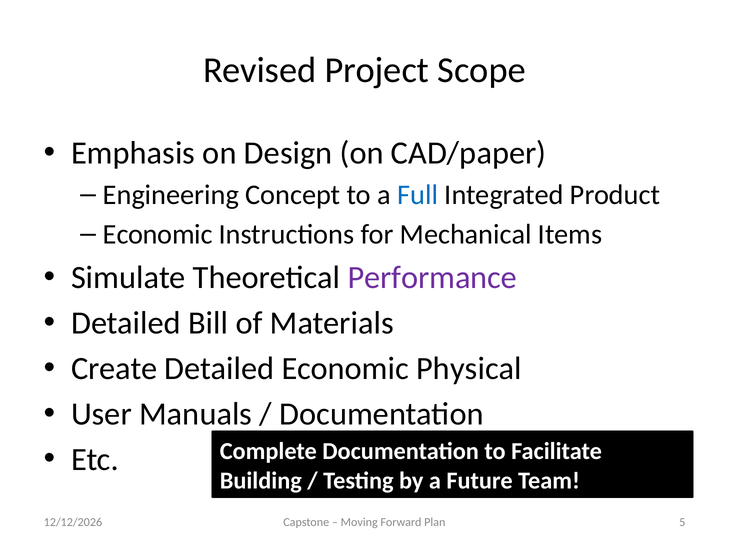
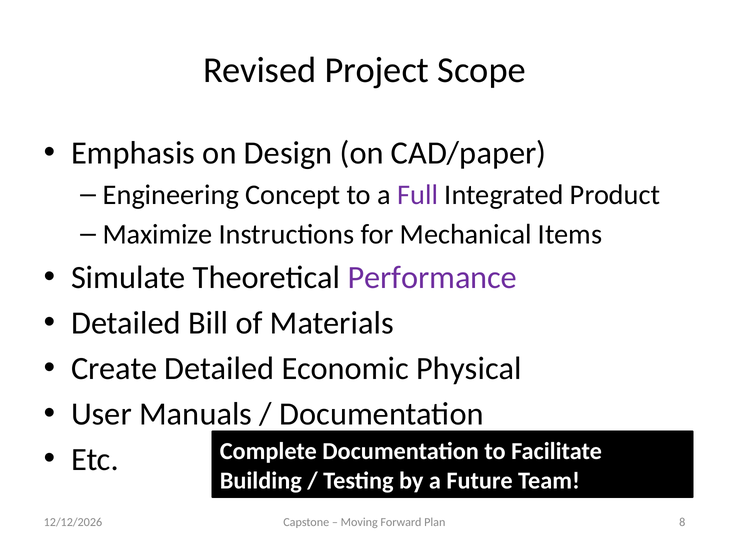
Full colour: blue -> purple
Economic at (158, 234): Economic -> Maximize
5: 5 -> 8
